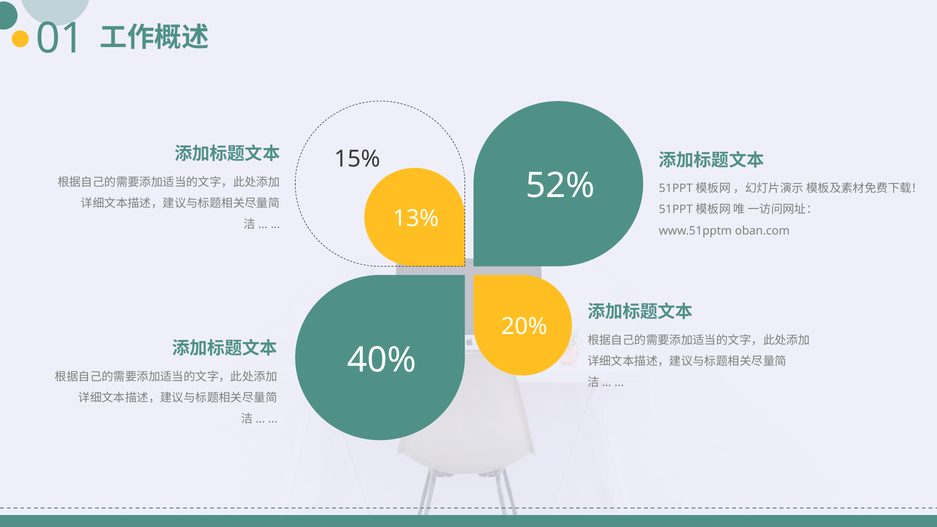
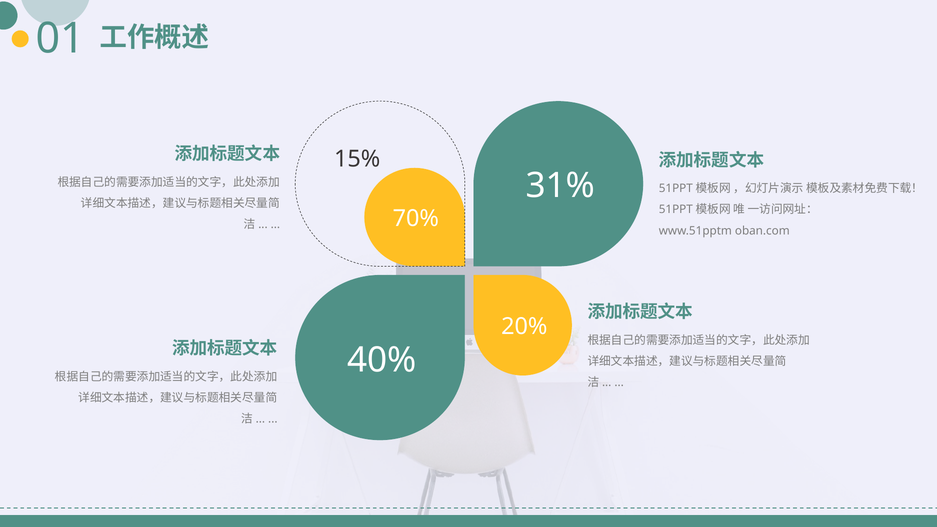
52%: 52% -> 31%
13%: 13% -> 70%
